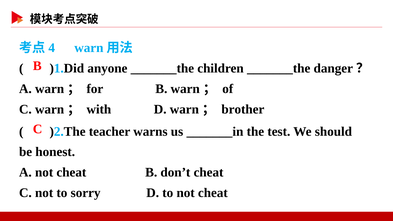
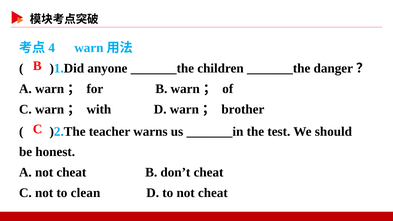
sorry: sorry -> clean
